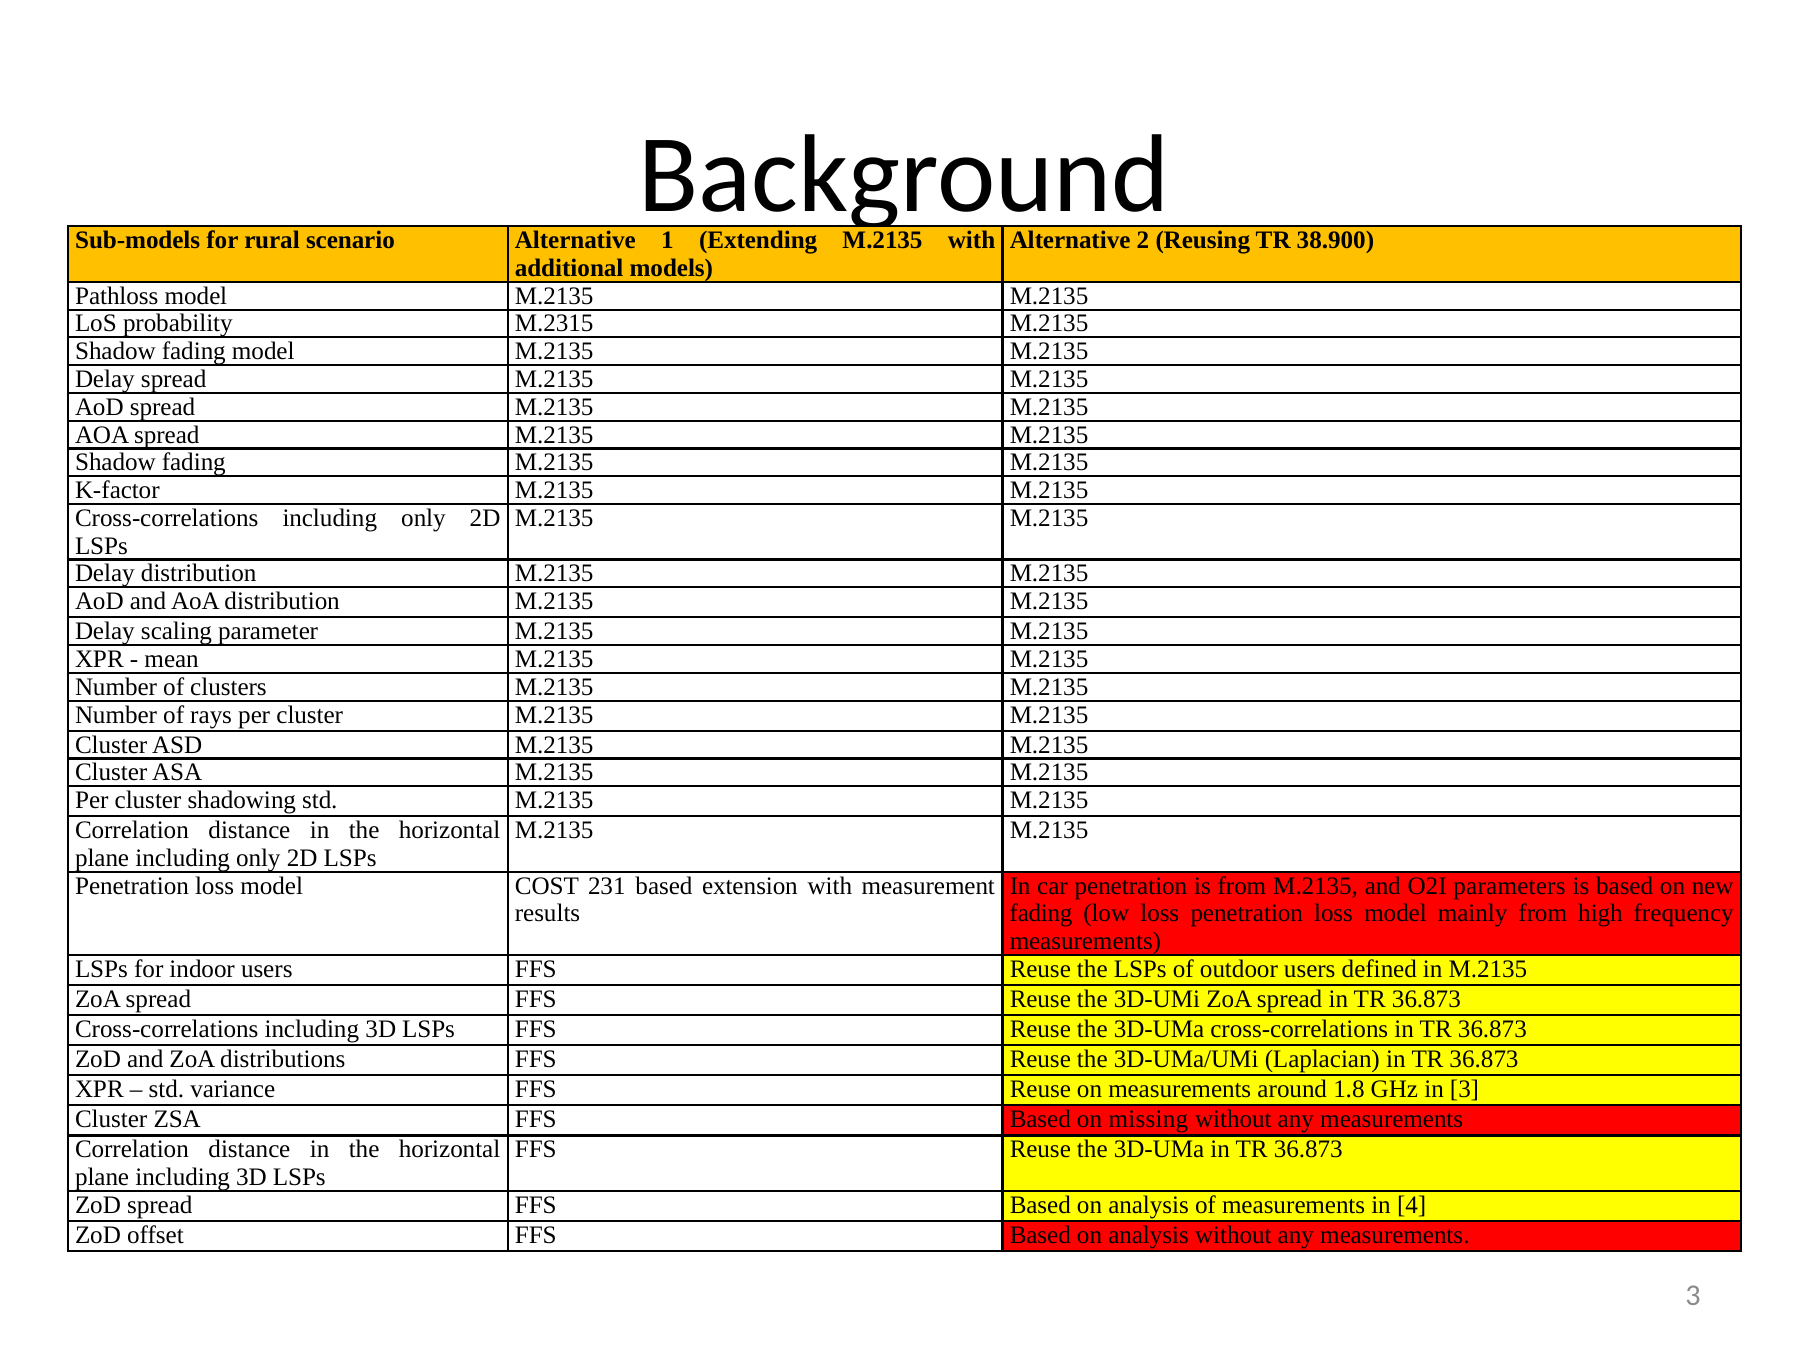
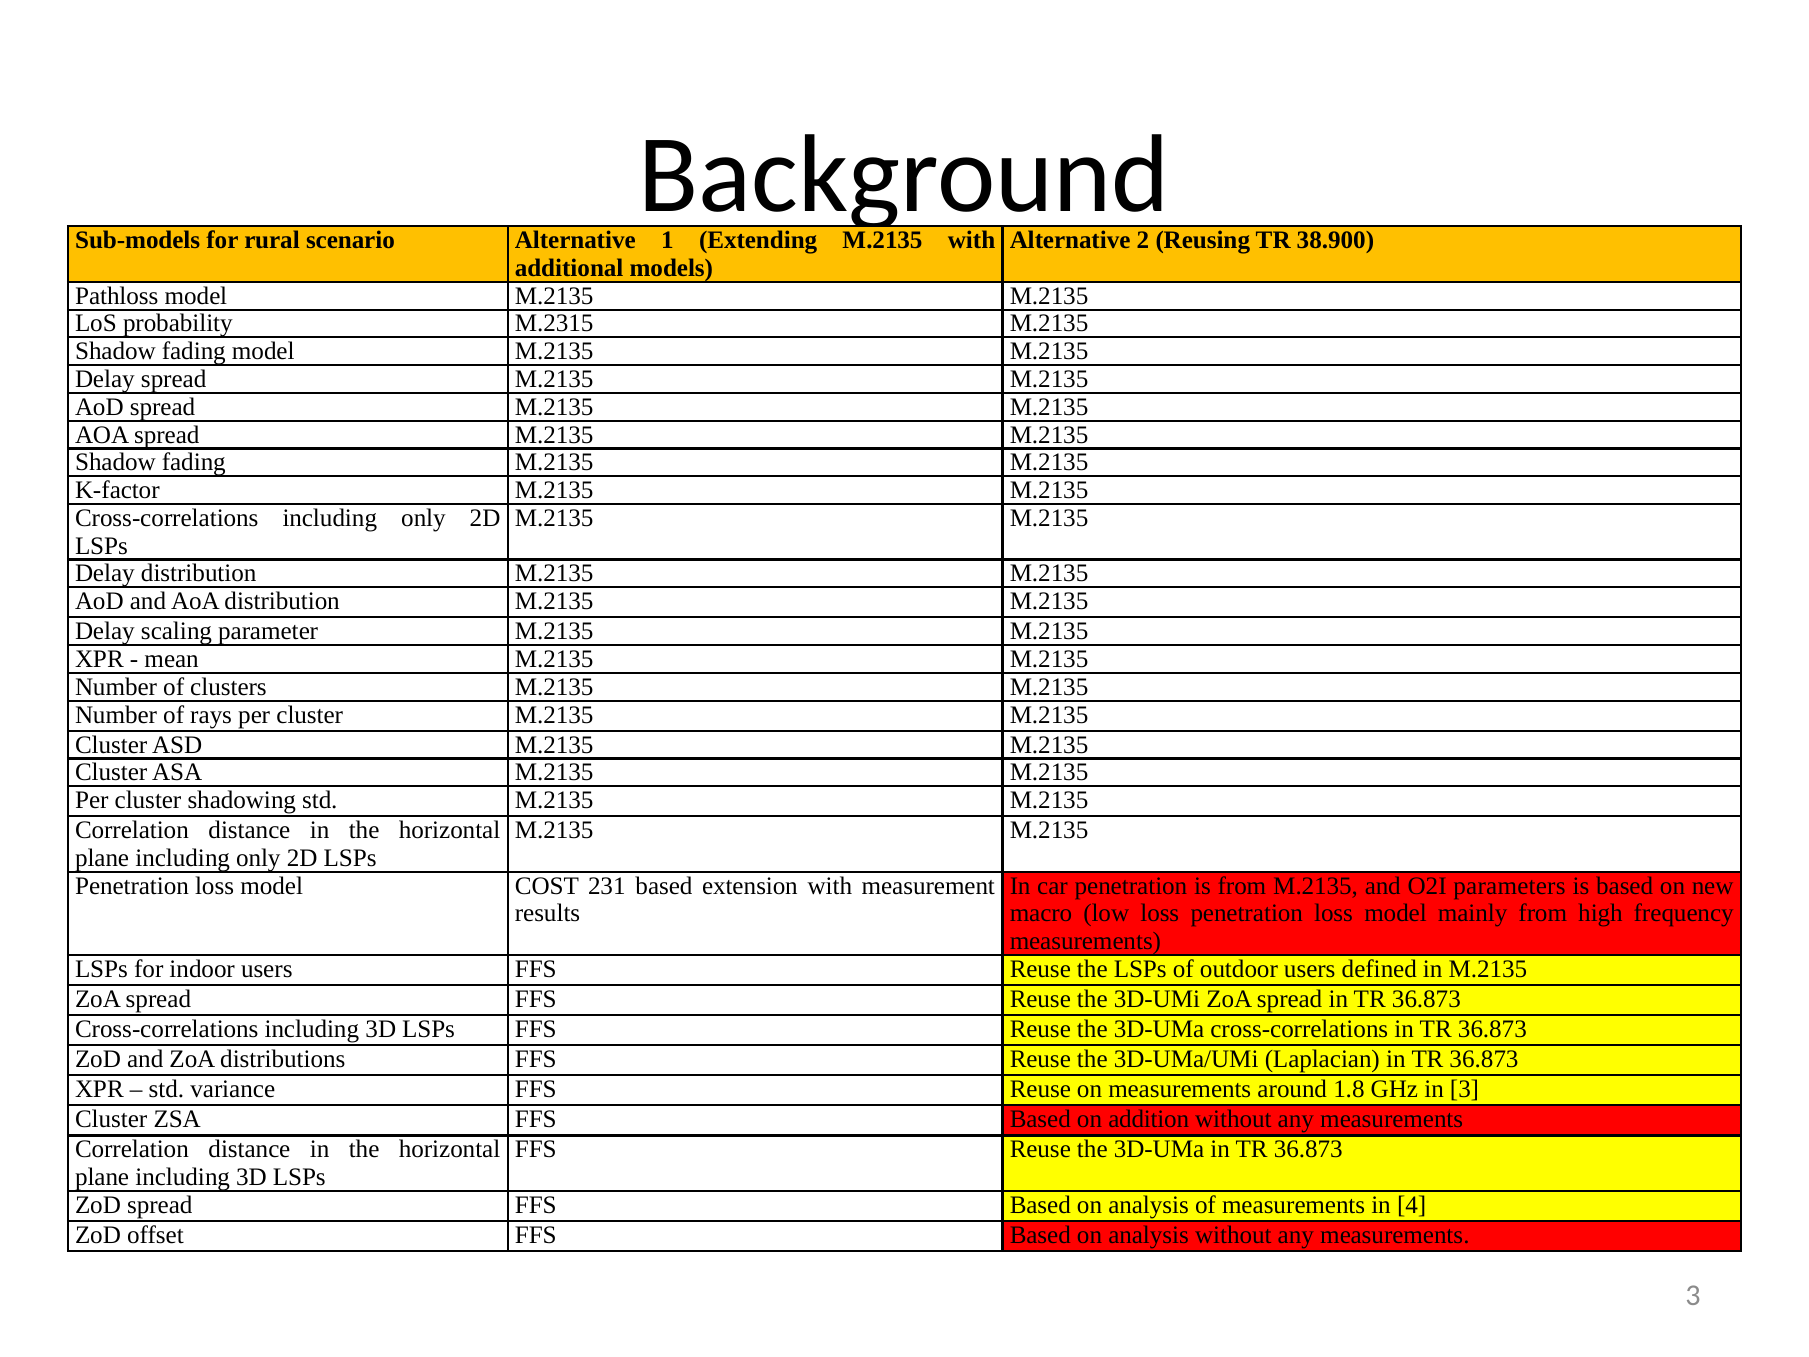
fading at (1041, 913): fading -> macro
missing: missing -> addition
